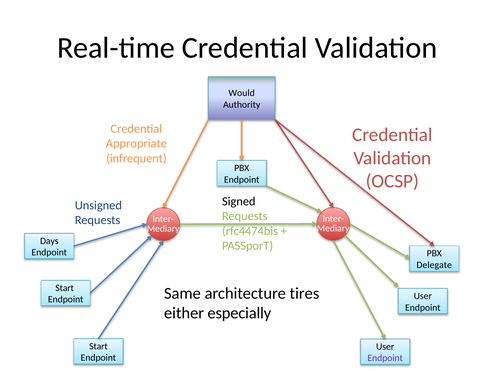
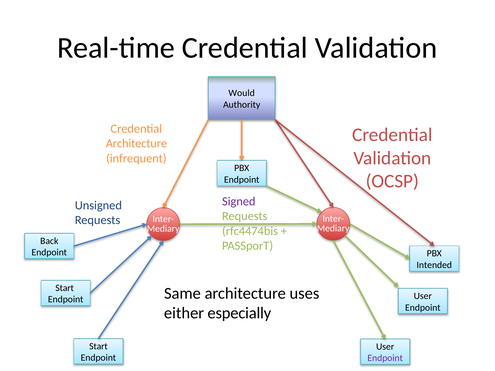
Appropriate at (136, 144): Appropriate -> Architecture
Signed colour: black -> purple
Days: Days -> Back
Delegate: Delegate -> Intended
tires: tires -> uses
